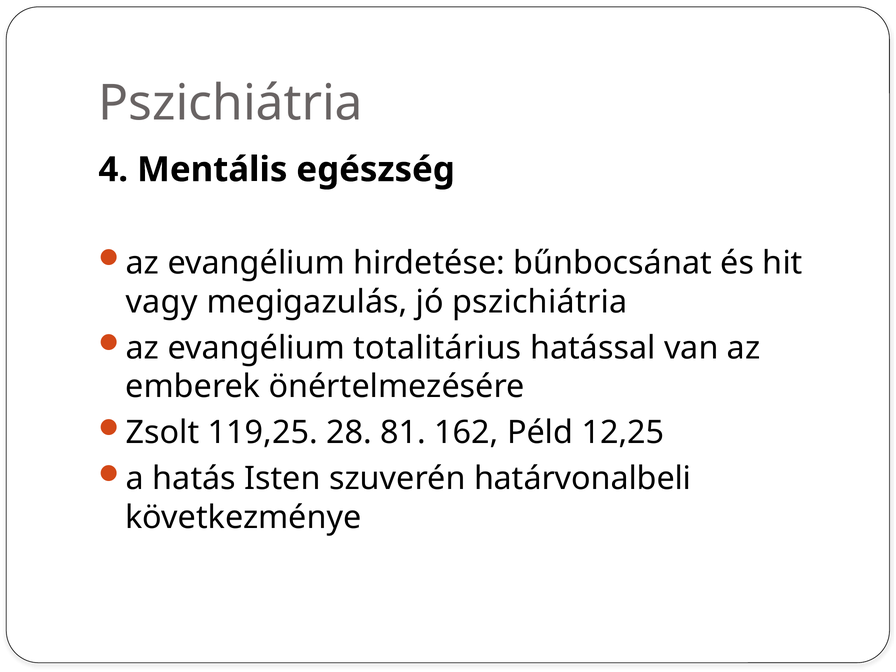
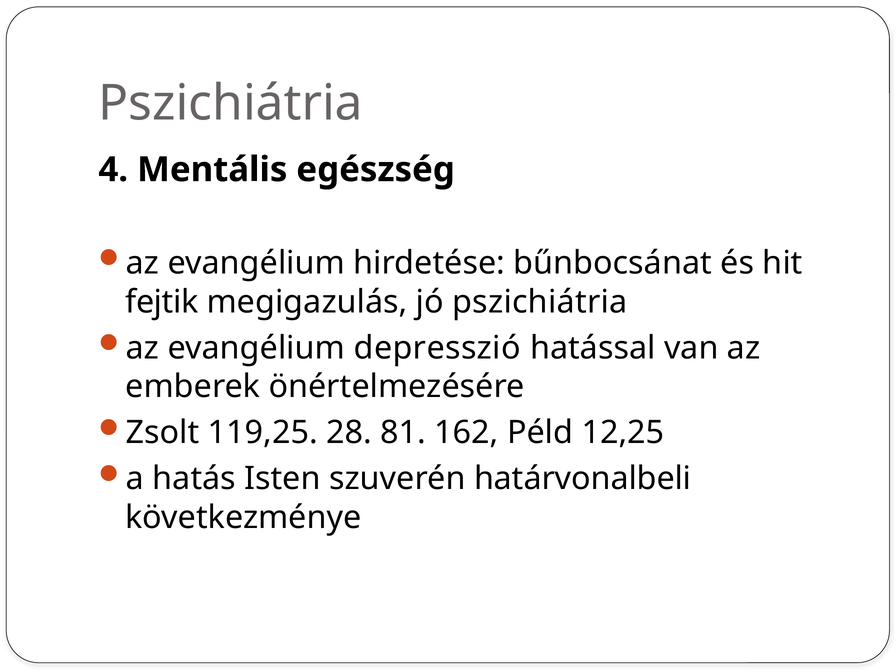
vagy: vagy -> fejtik
totalitárius: totalitárius -> depresszió
